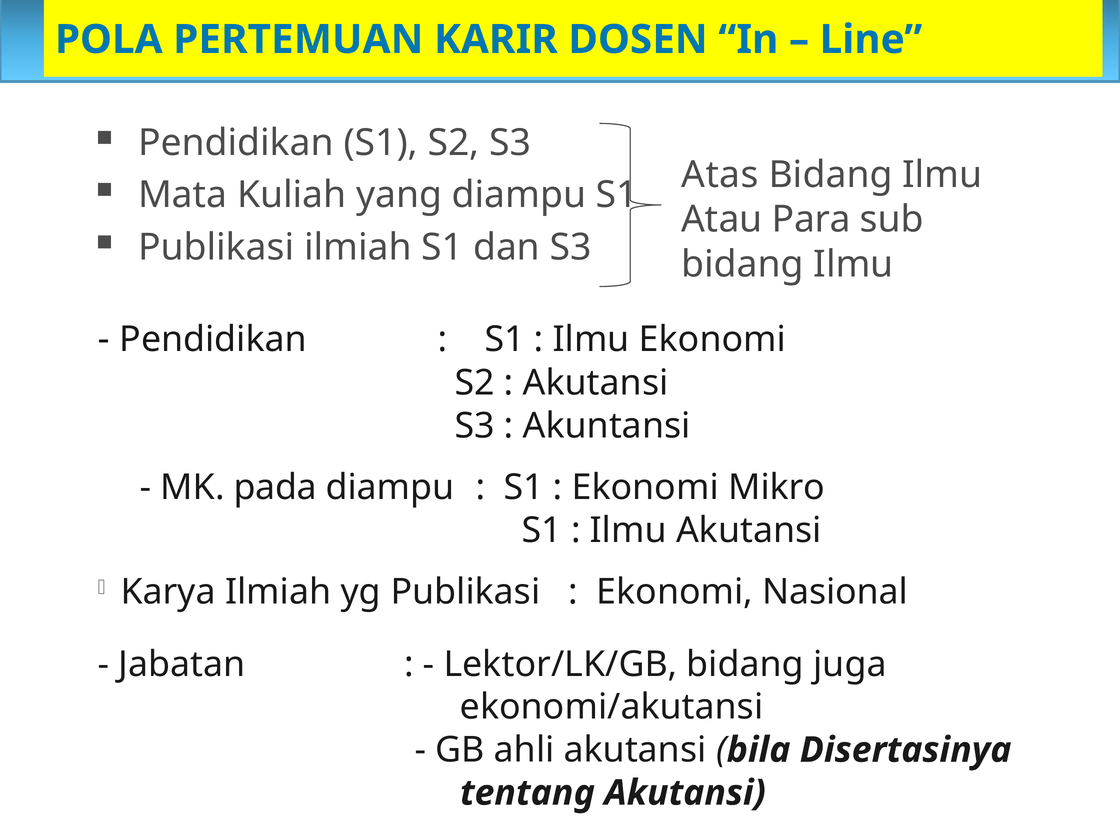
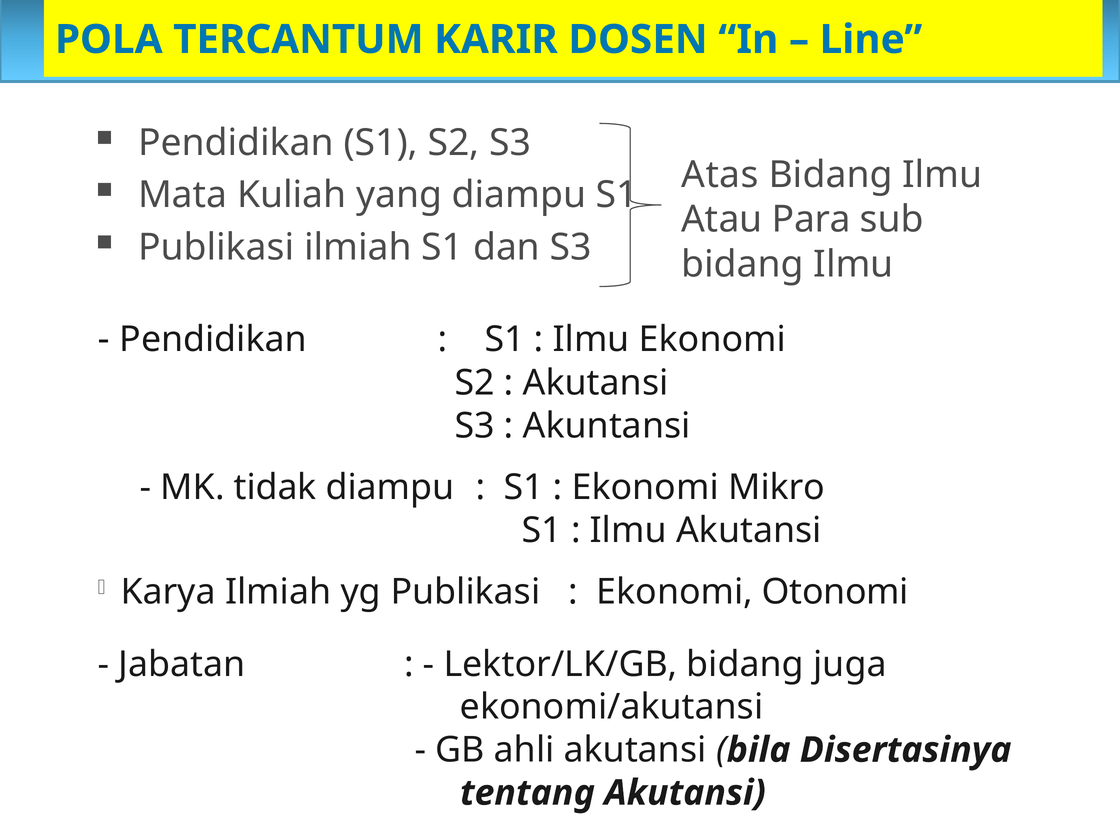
PERTEMUAN: PERTEMUAN -> TERCANTUM
pada: pada -> tidak
Nasional: Nasional -> Otonomi
